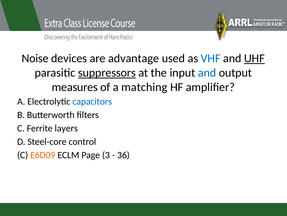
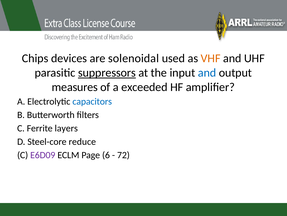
Noise: Noise -> Chips
advantage: advantage -> solenoidal
VHF colour: blue -> orange
UHF underline: present -> none
matching: matching -> exceeded
control: control -> reduce
E6D09 colour: orange -> purple
3: 3 -> 6
36: 36 -> 72
